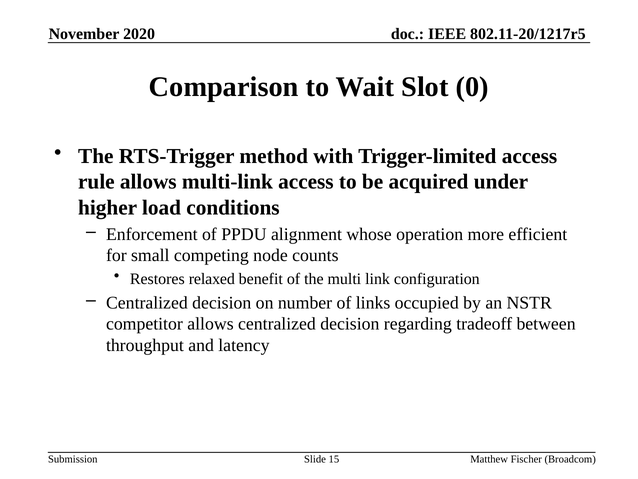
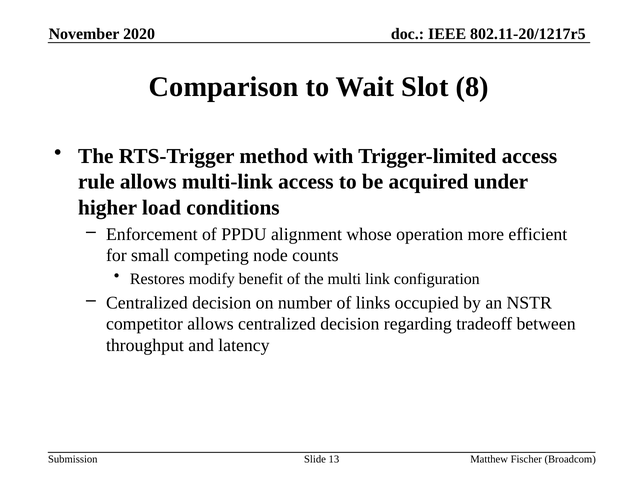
0: 0 -> 8
relaxed: relaxed -> modify
15: 15 -> 13
